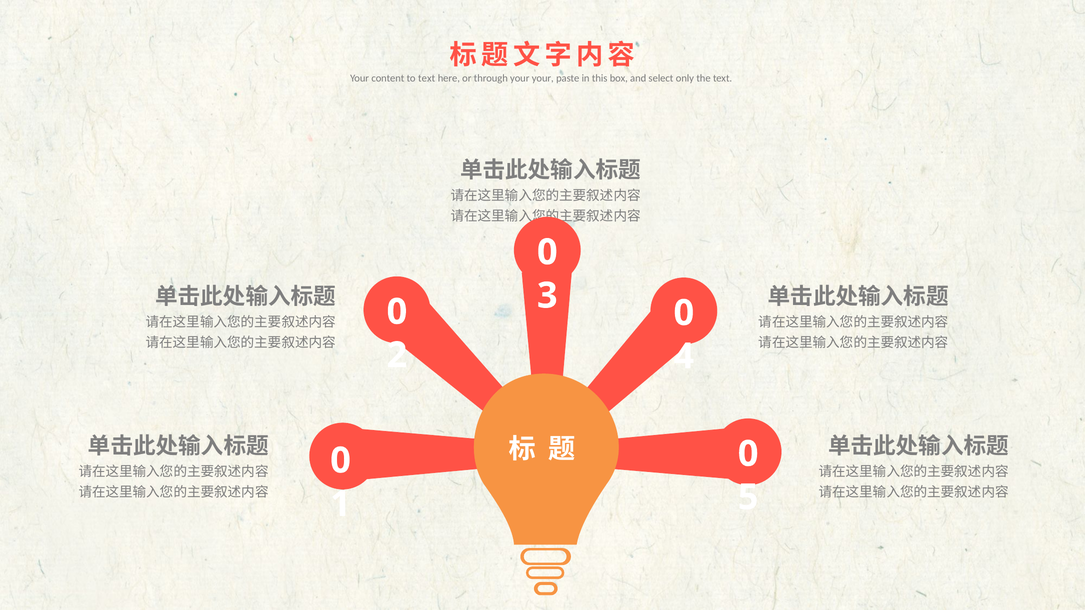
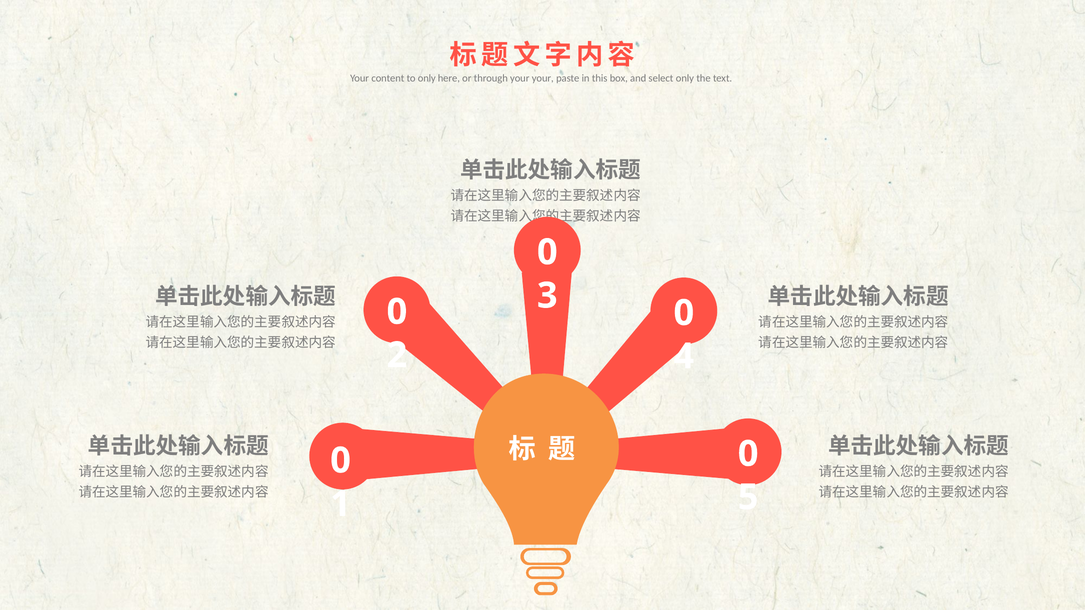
to text: text -> only
